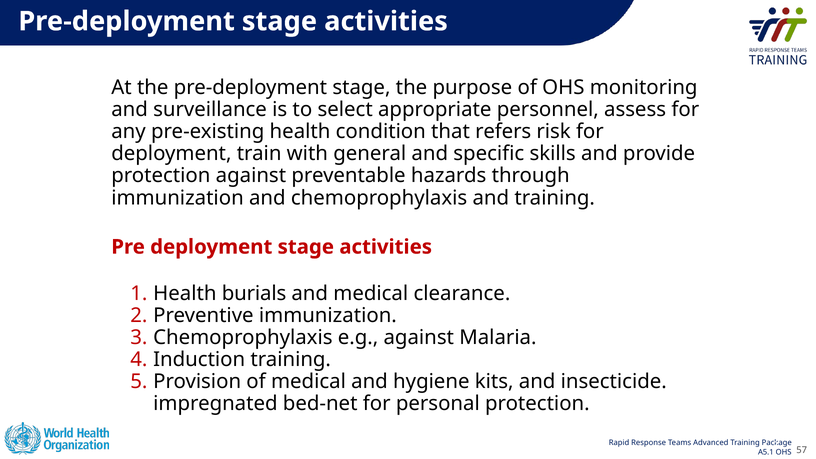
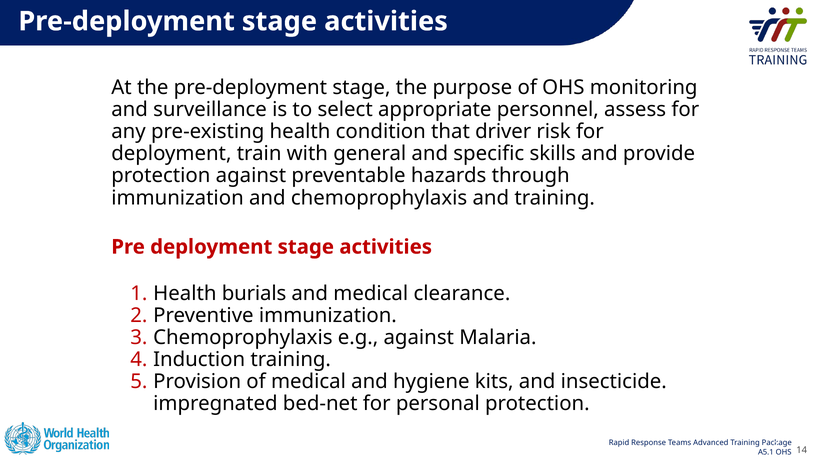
refers: refers -> driver
57: 57 -> 14
